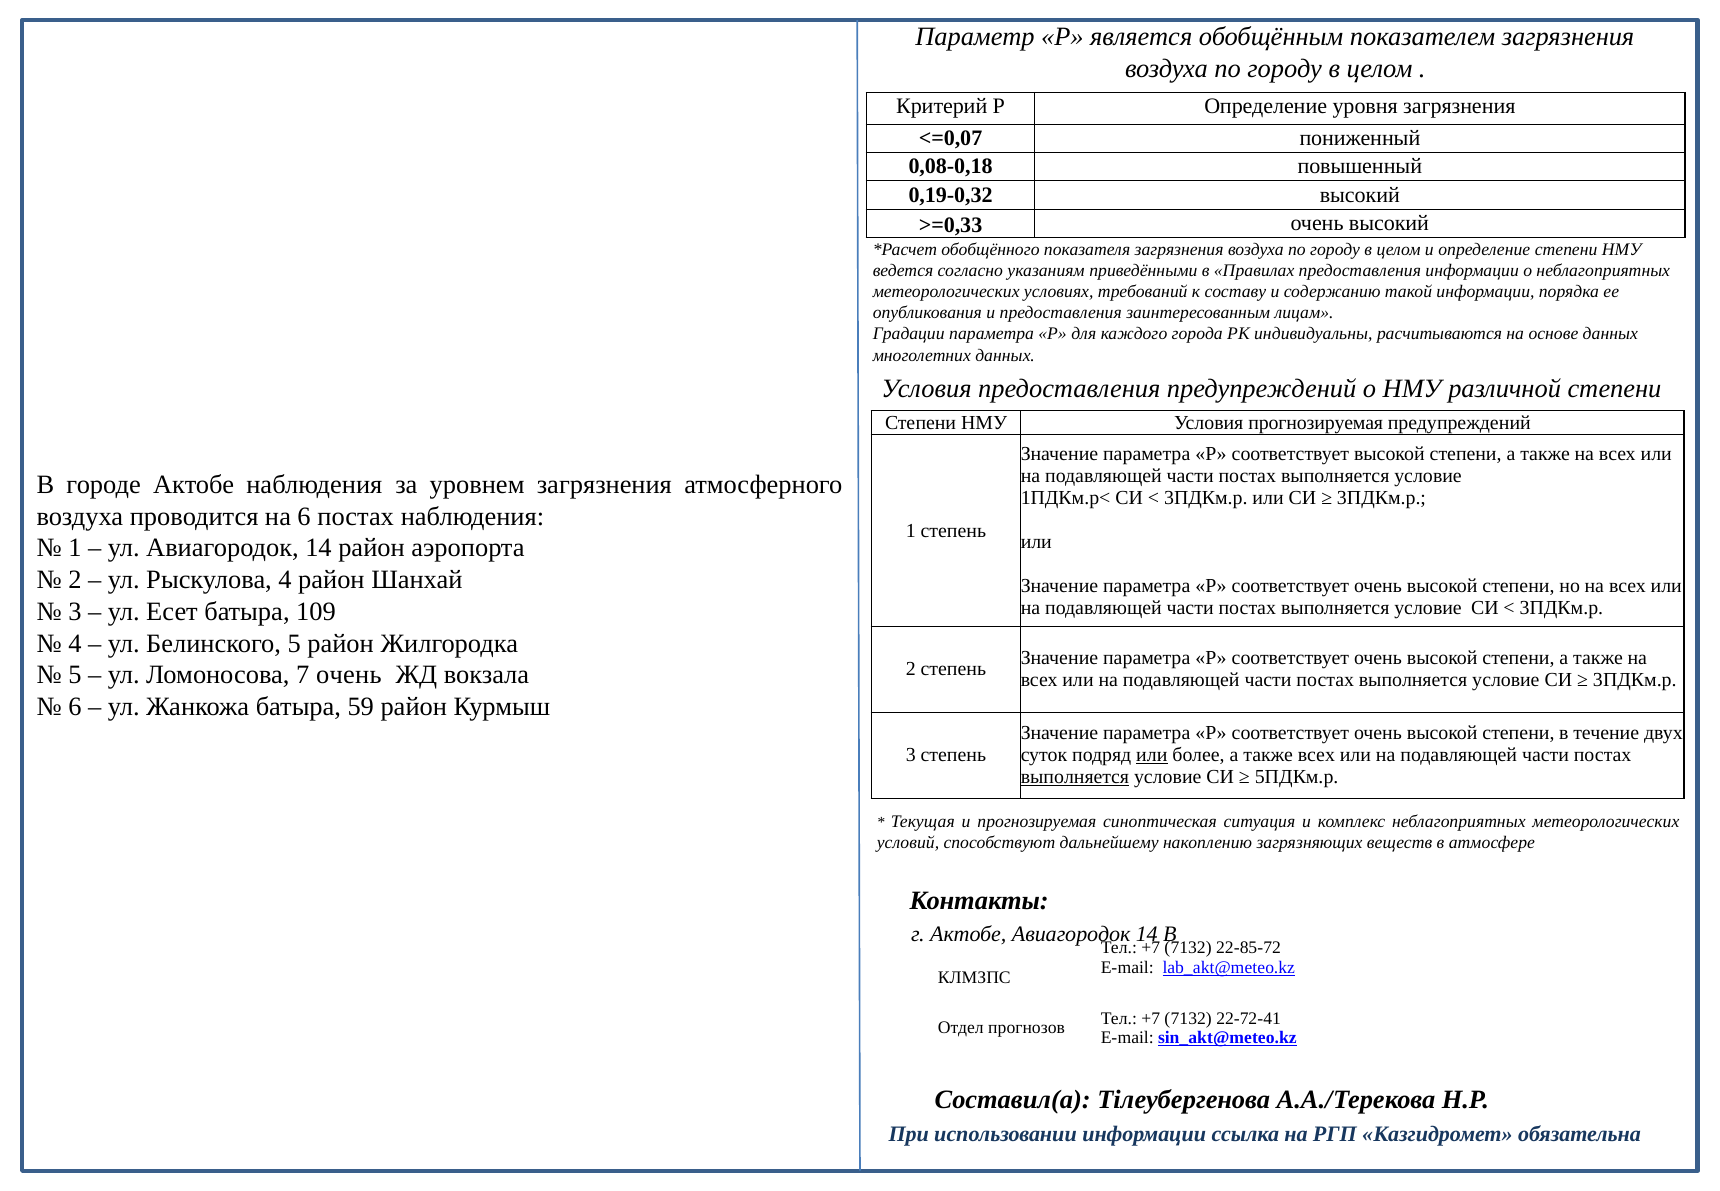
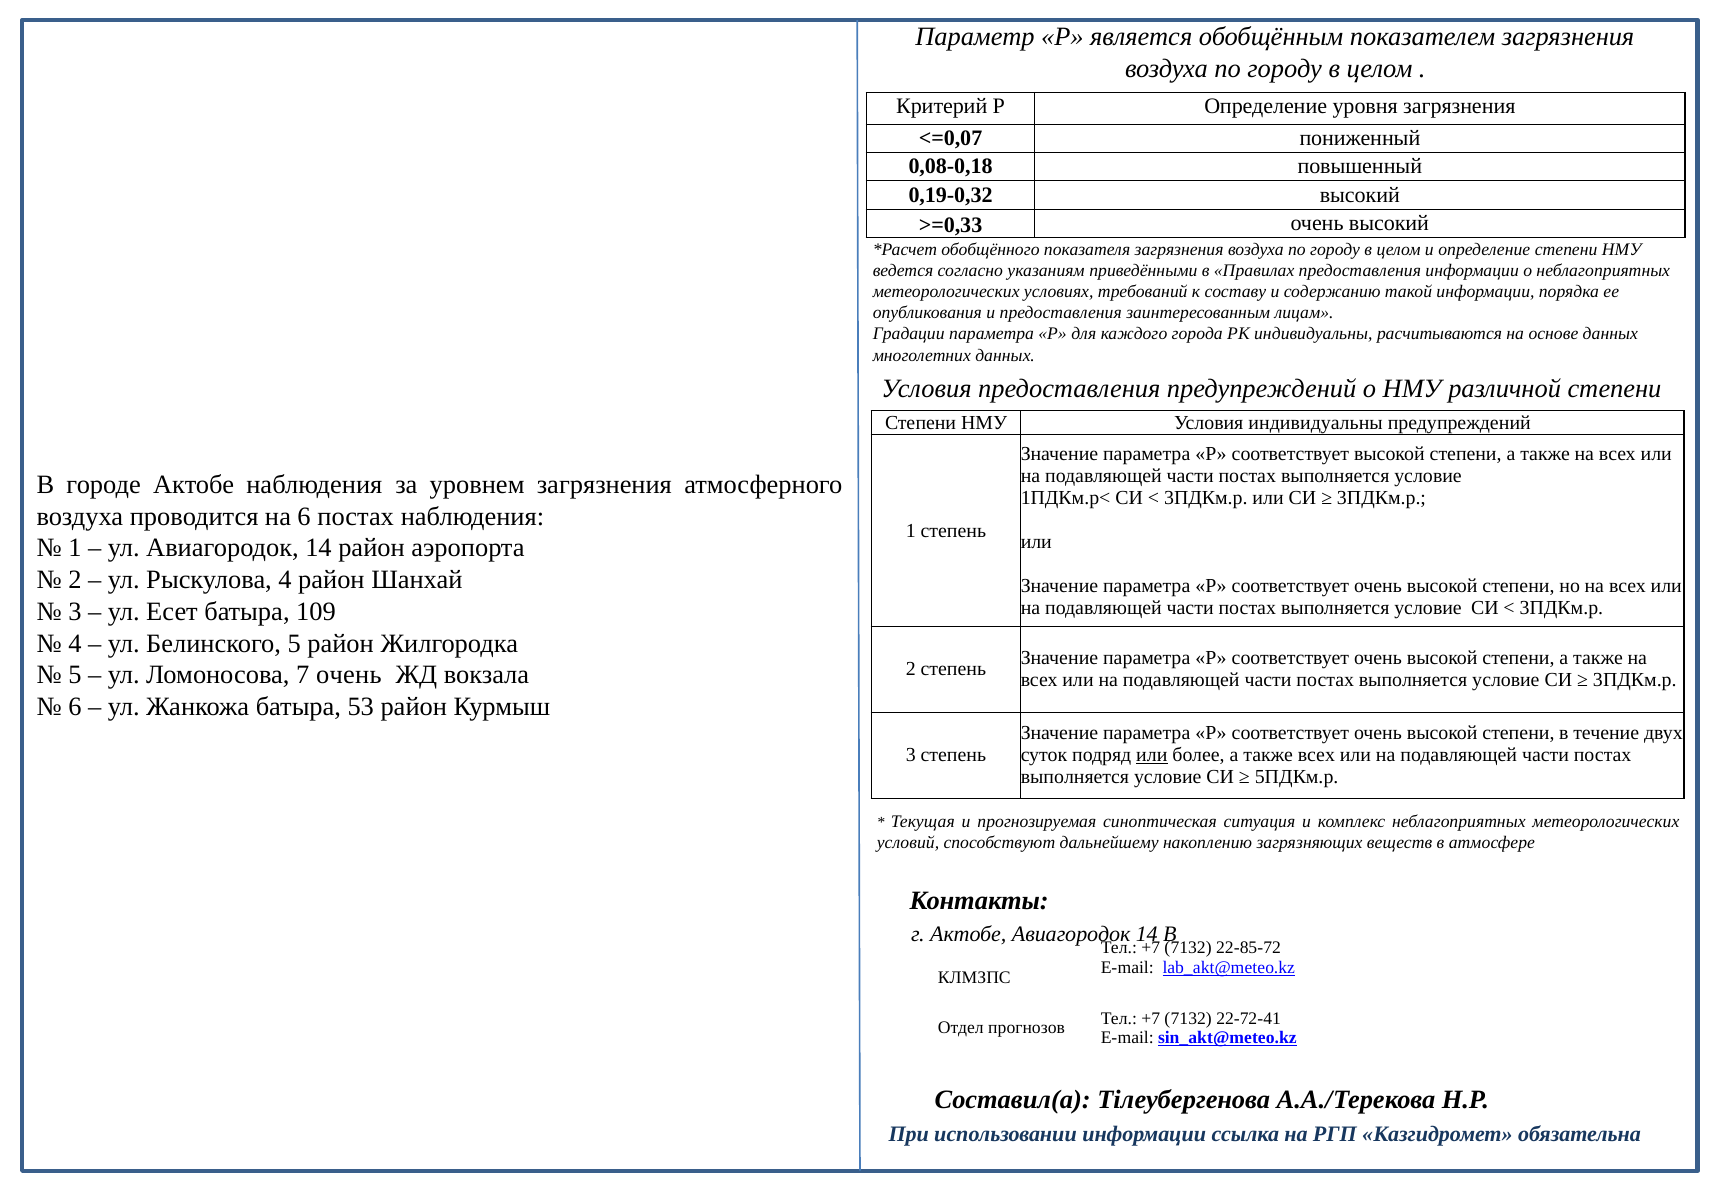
Условия прогнозируемая: прогнозируемая -> индивидуальны
59: 59 -> 53
выполняется at (1075, 777) underline: present -> none
